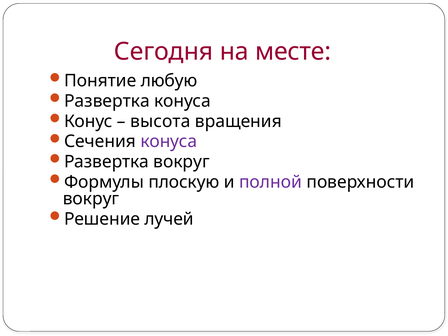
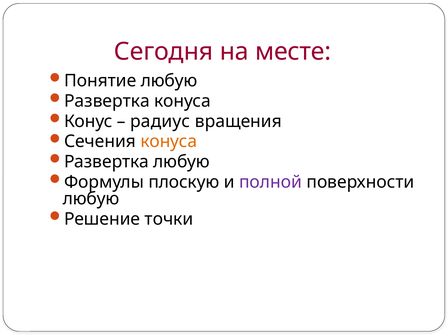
высота: высота -> радиус
конуса at (169, 142) colour: purple -> orange
Развертка вокруг: вокруг -> любую
вокруг at (91, 199): вокруг -> любую
лучей: лучей -> точки
